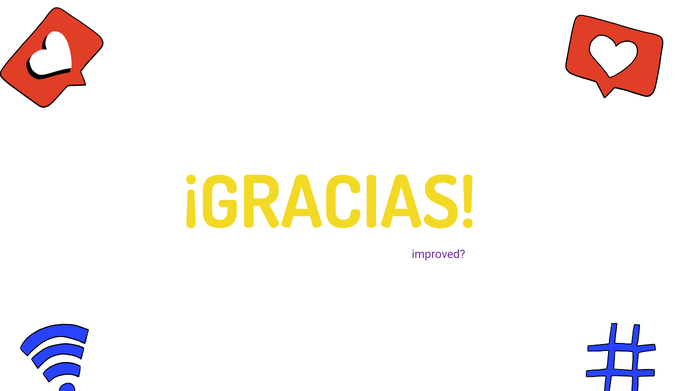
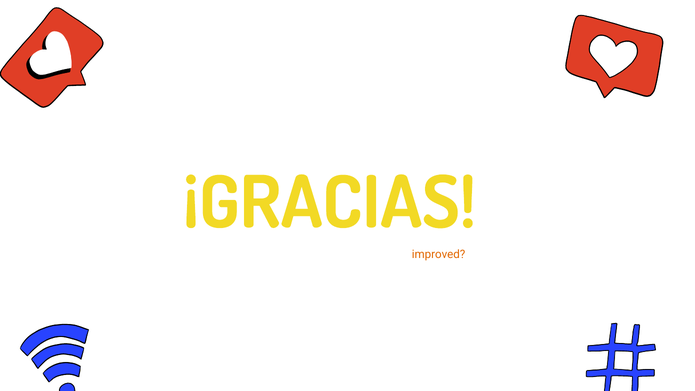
improved colour: purple -> orange
